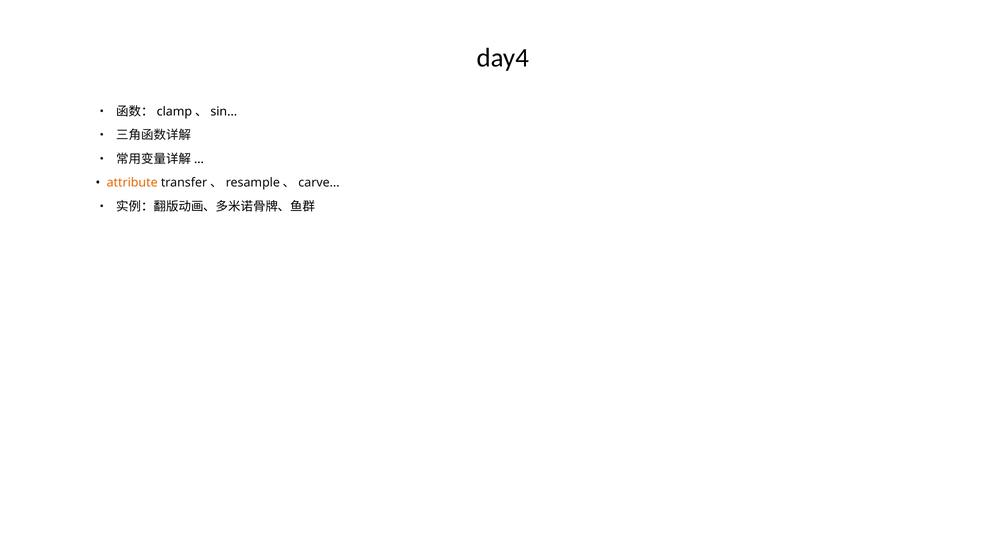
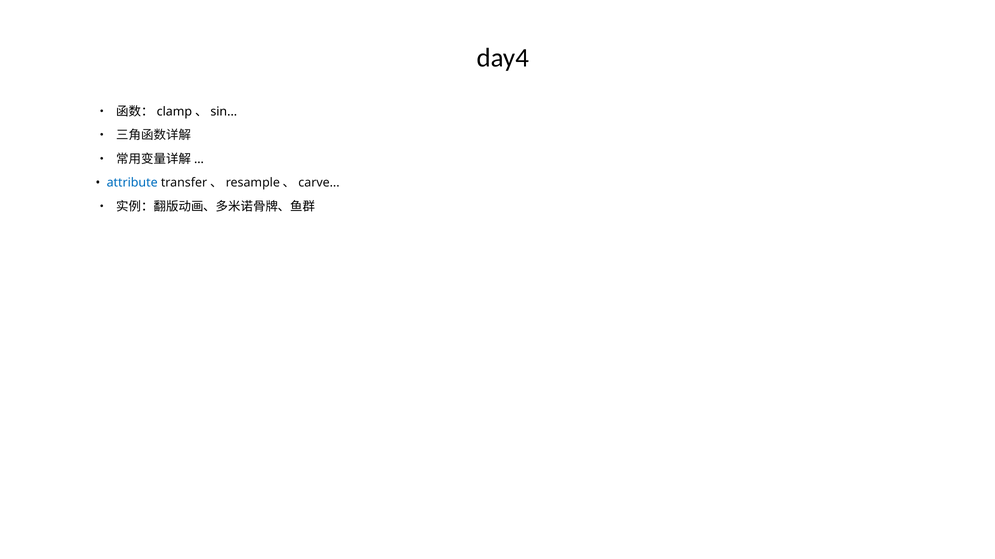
attribute colour: orange -> blue
